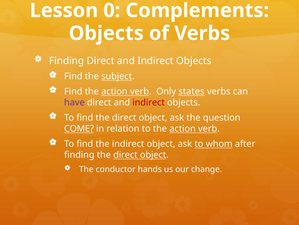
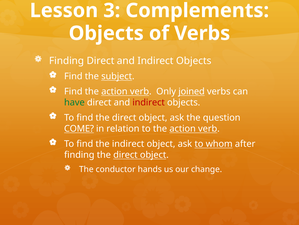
0: 0 -> 3
states: states -> joined
have colour: purple -> green
